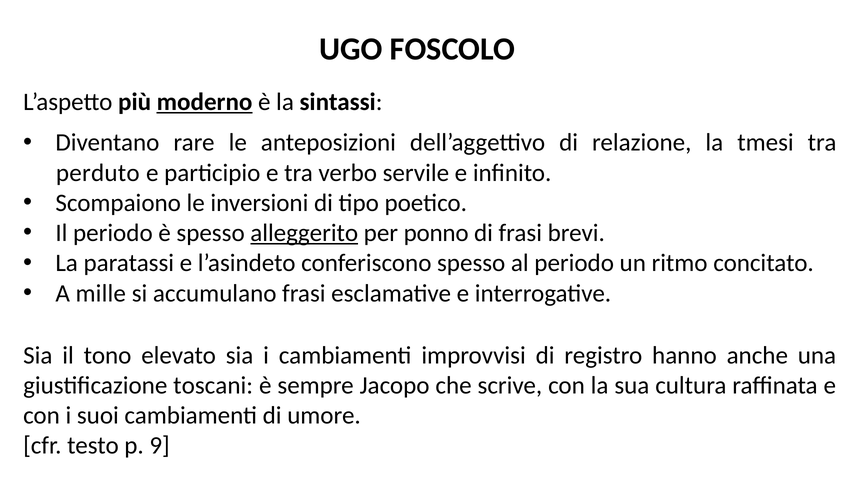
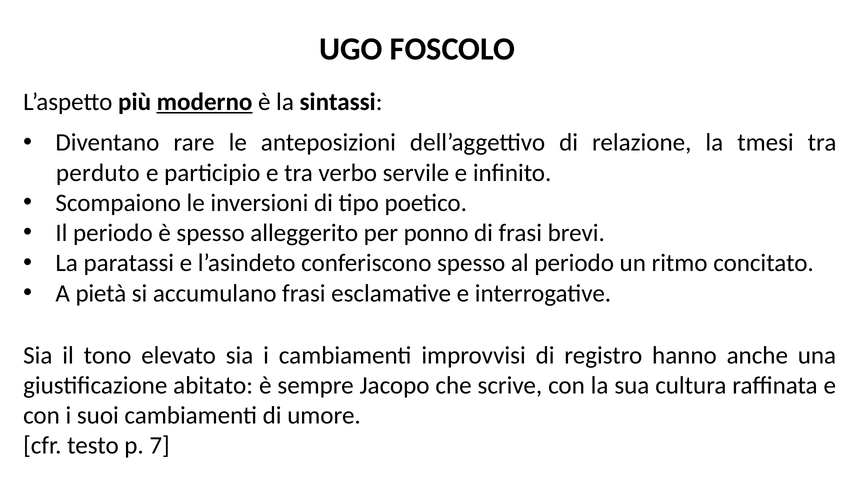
alleggerito underline: present -> none
mille: mille -> pietà
toscani: toscani -> abitato
9: 9 -> 7
